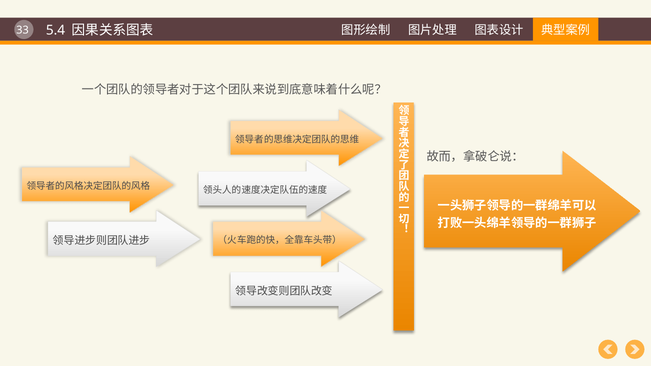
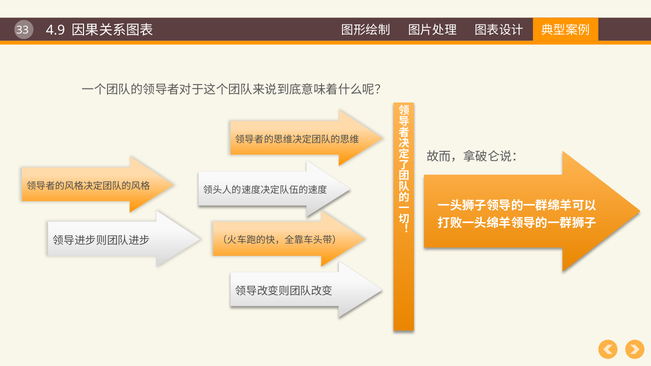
5.4: 5.4 -> 4.9
